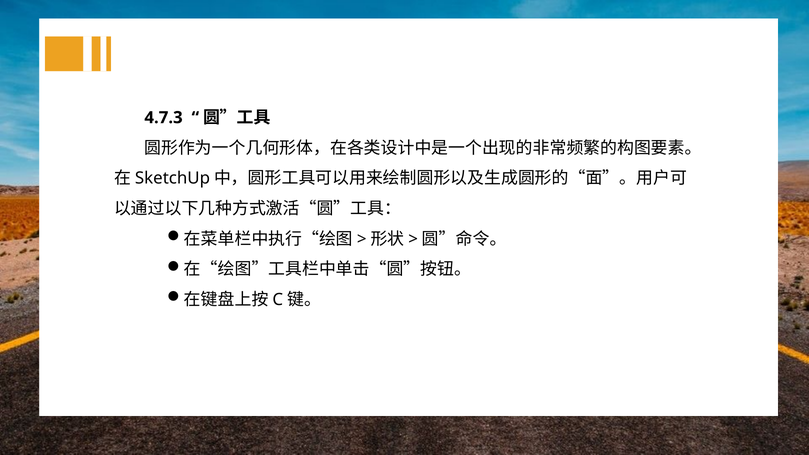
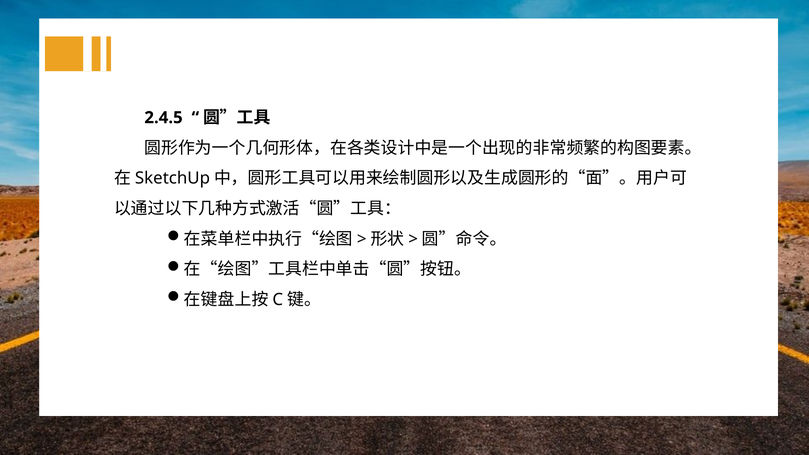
4.7.3: 4.7.3 -> 2.4.5
